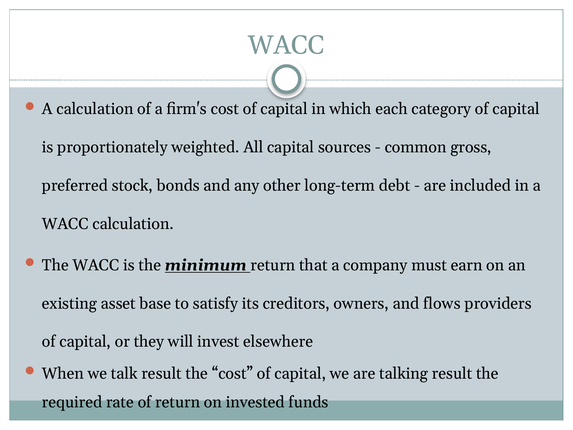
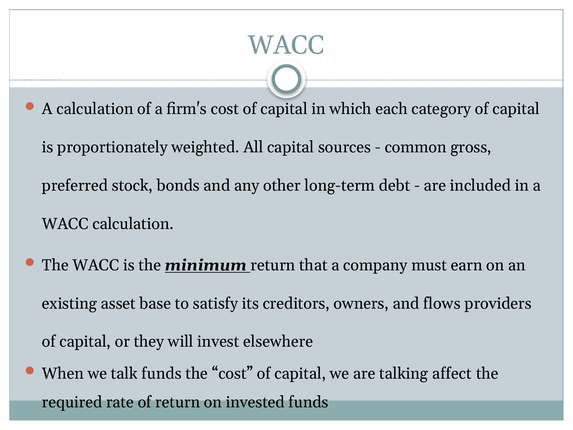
talk result: result -> funds
talking result: result -> affect
